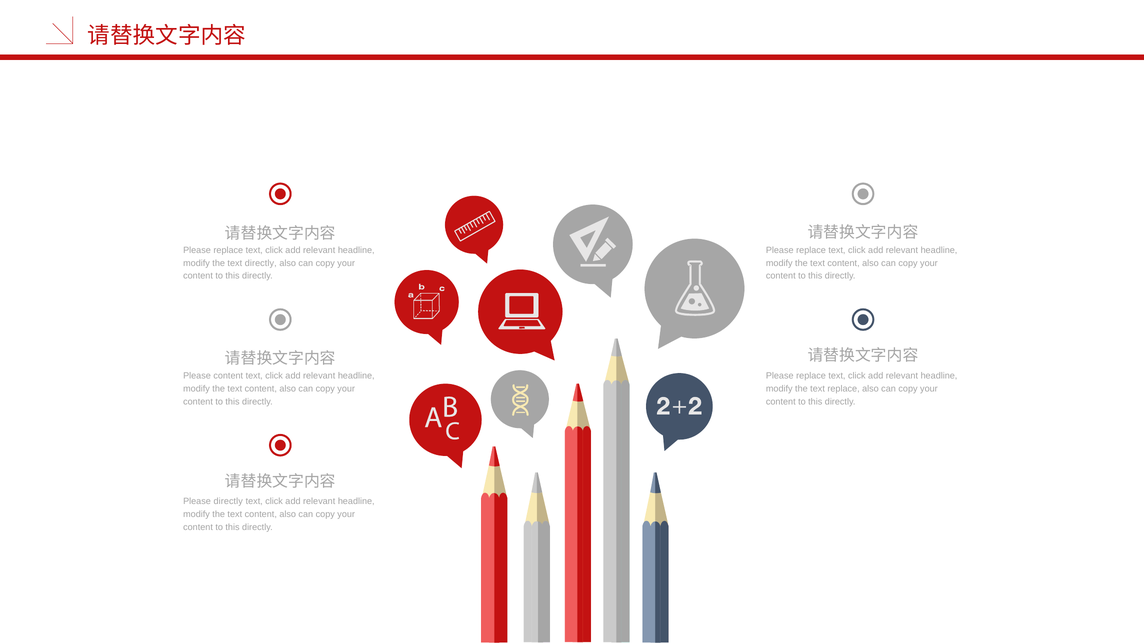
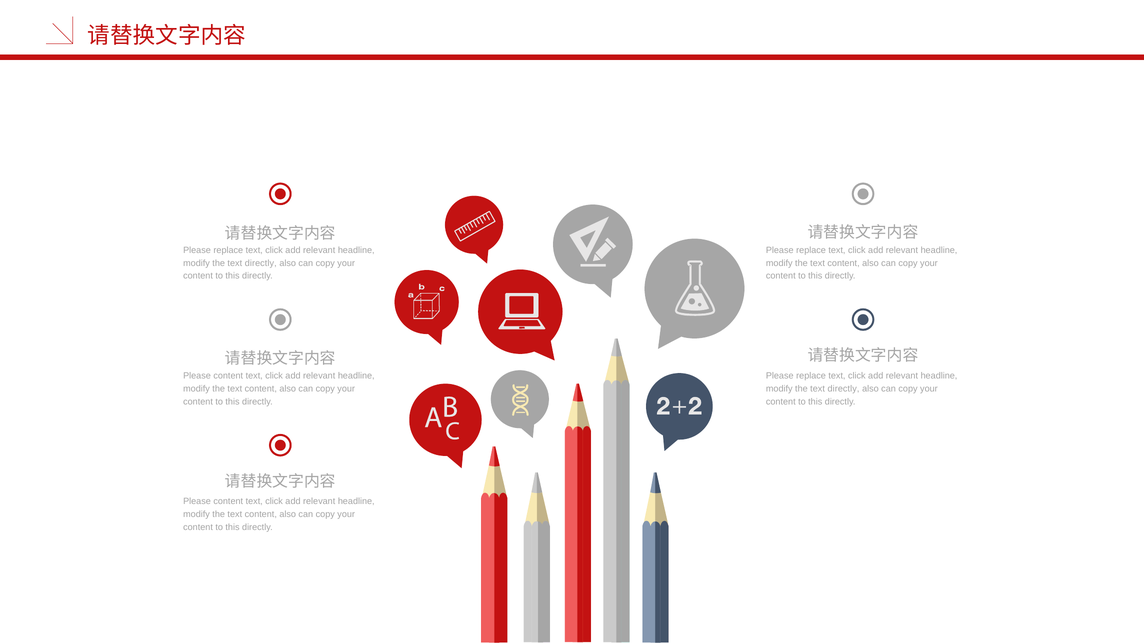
replace at (844, 389): replace -> directly
directly at (228, 502): directly -> content
